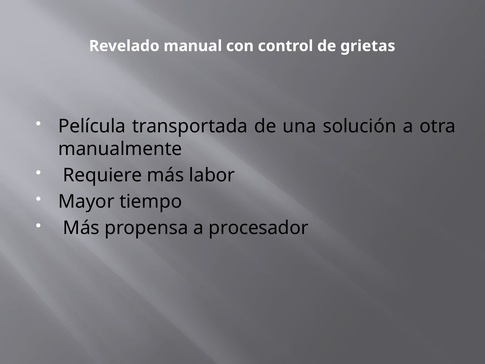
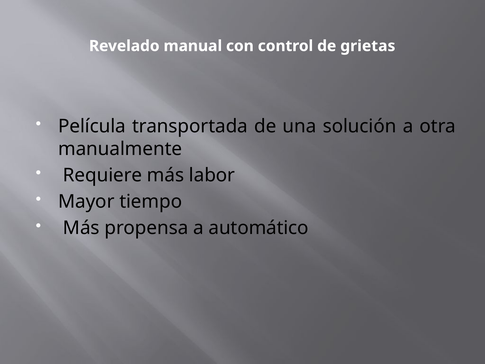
procesador: procesador -> automático
